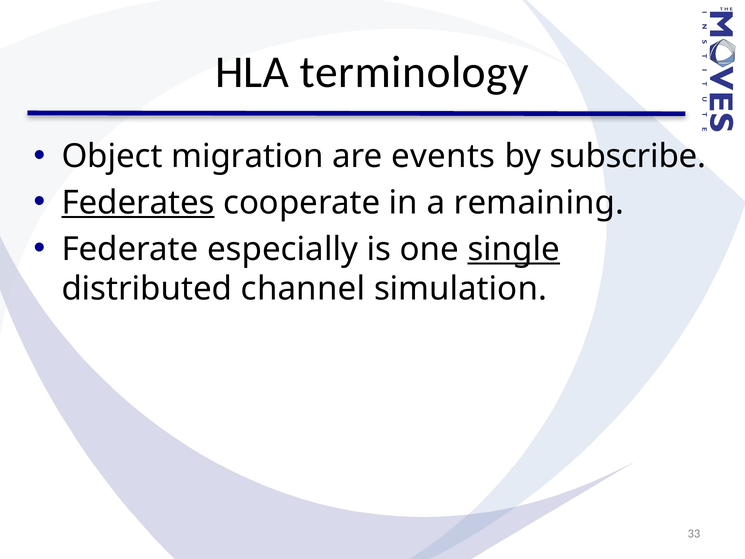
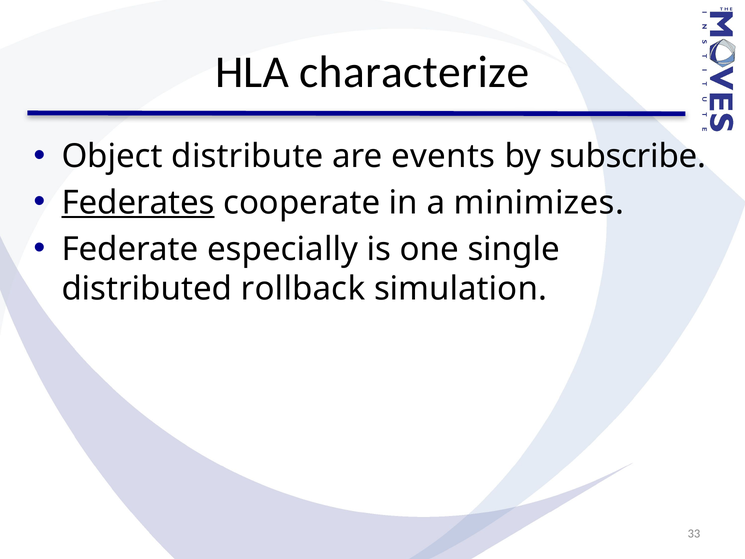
terminology: terminology -> characterize
migration: migration -> distribute
remaining: remaining -> minimizes
single underline: present -> none
channel: channel -> rollback
